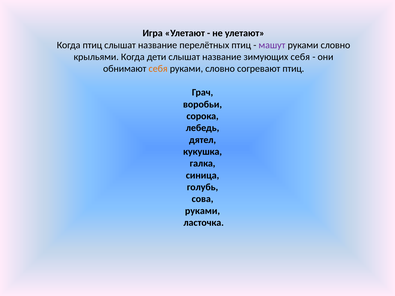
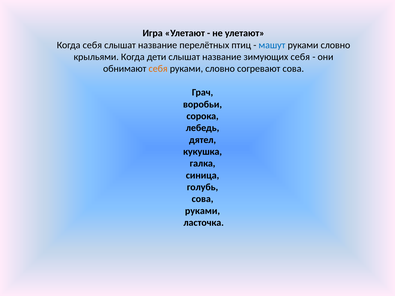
Когда птиц: птиц -> себя
машут colour: purple -> blue
согревают птиц: птиц -> сова
